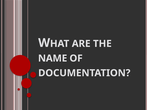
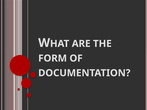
NAME: NAME -> FORM
